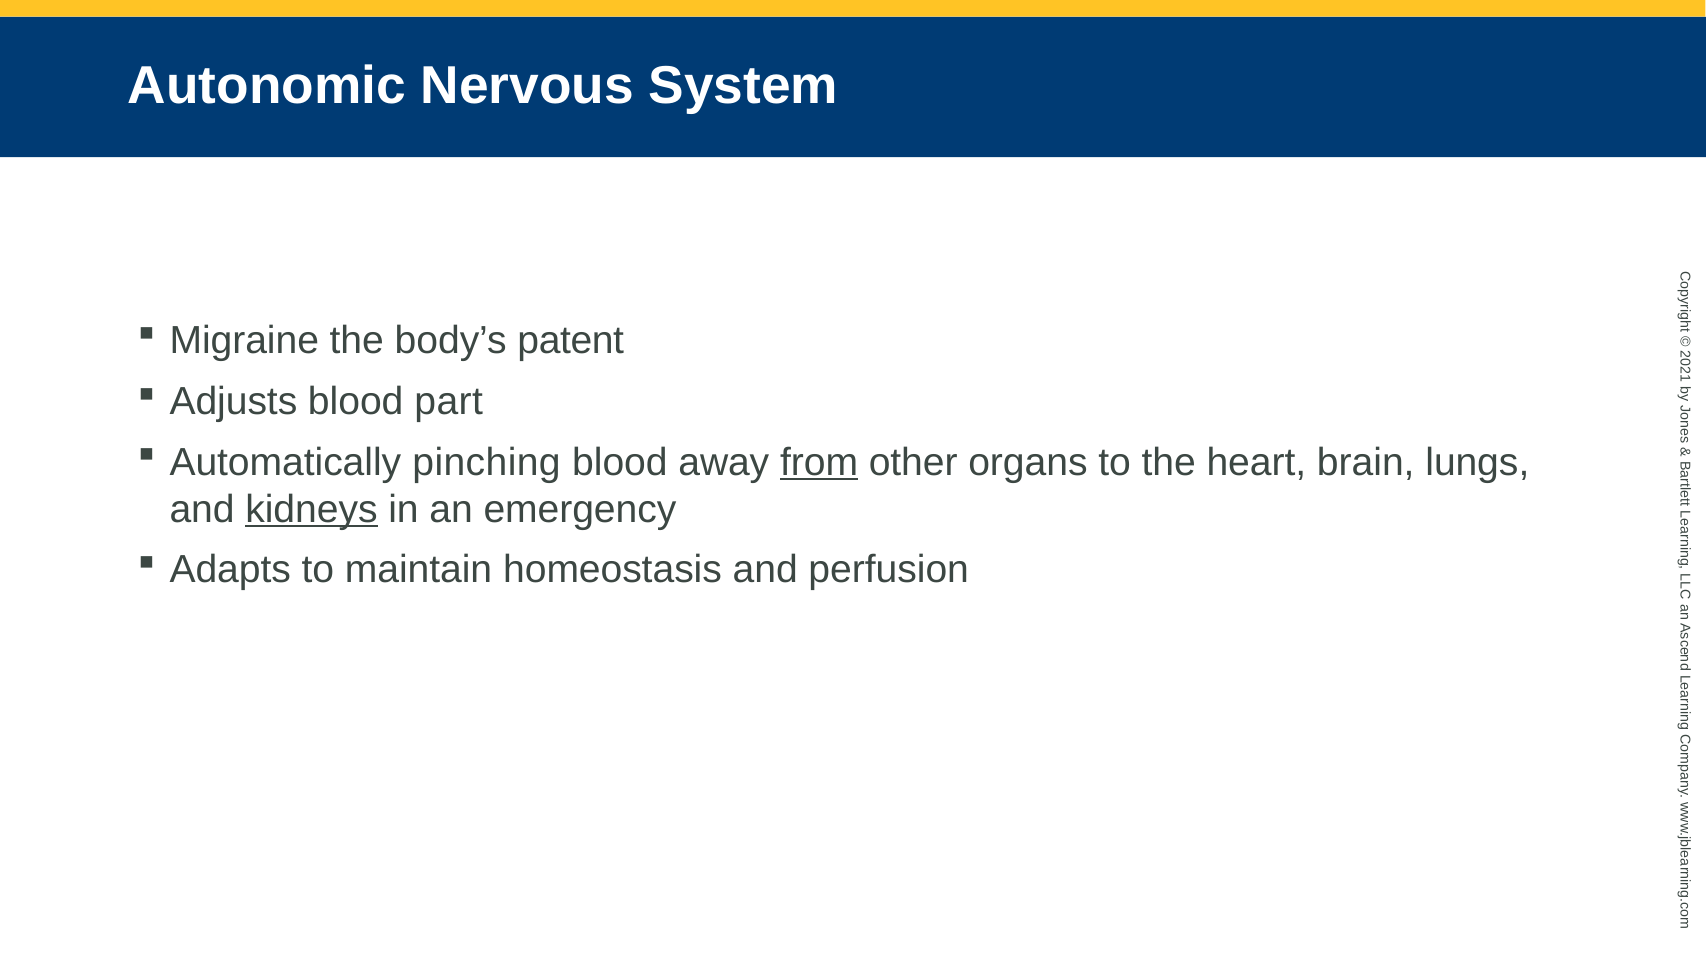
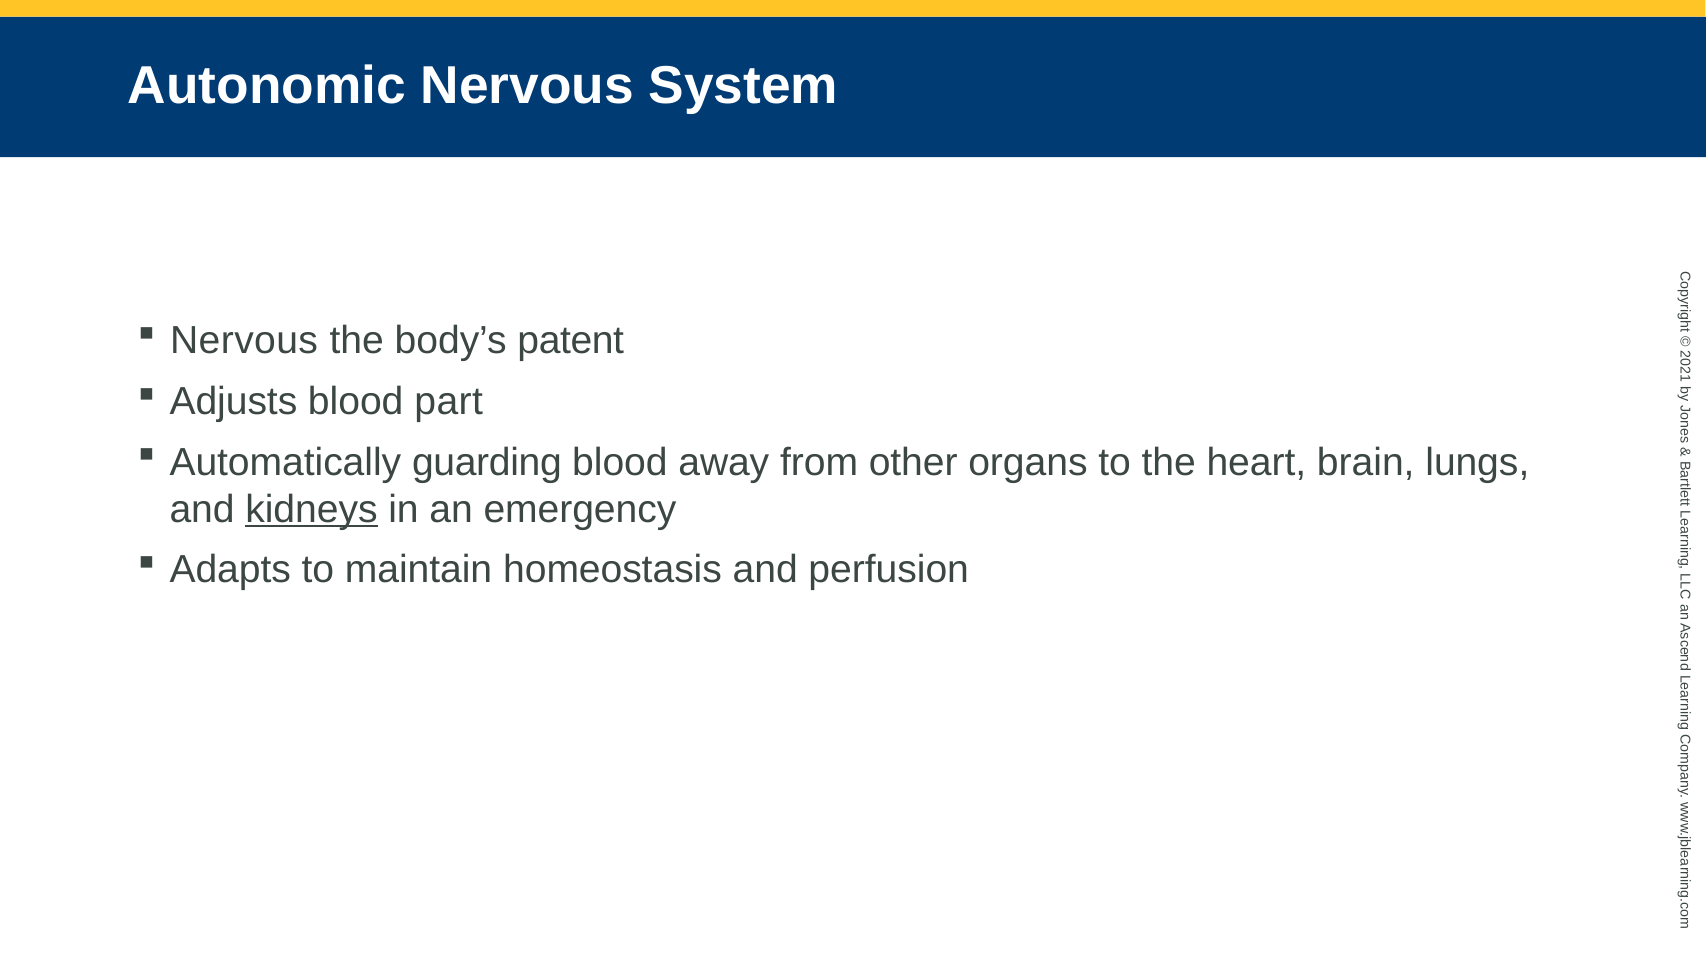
Migraine at (244, 341): Migraine -> Nervous
pinching: pinching -> guarding
from underline: present -> none
